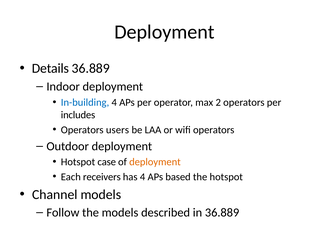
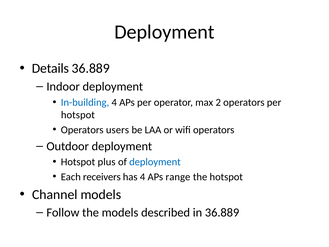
includes at (78, 115): includes -> hotspot
case: case -> plus
deployment at (155, 162) colour: orange -> blue
based: based -> range
